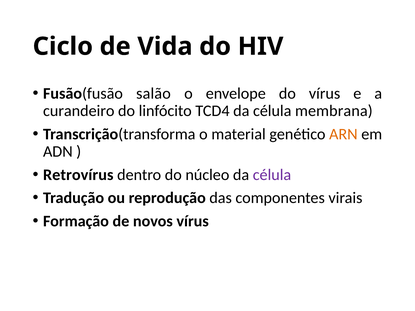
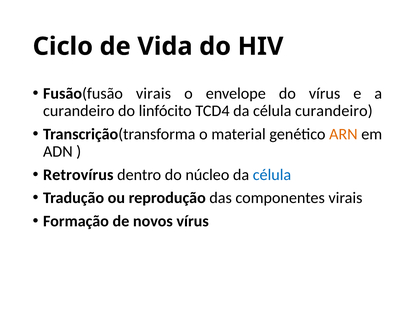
Fusão(fusão salão: salão -> virais
célula membrana: membrana -> curandeiro
célula at (272, 175) colour: purple -> blue
